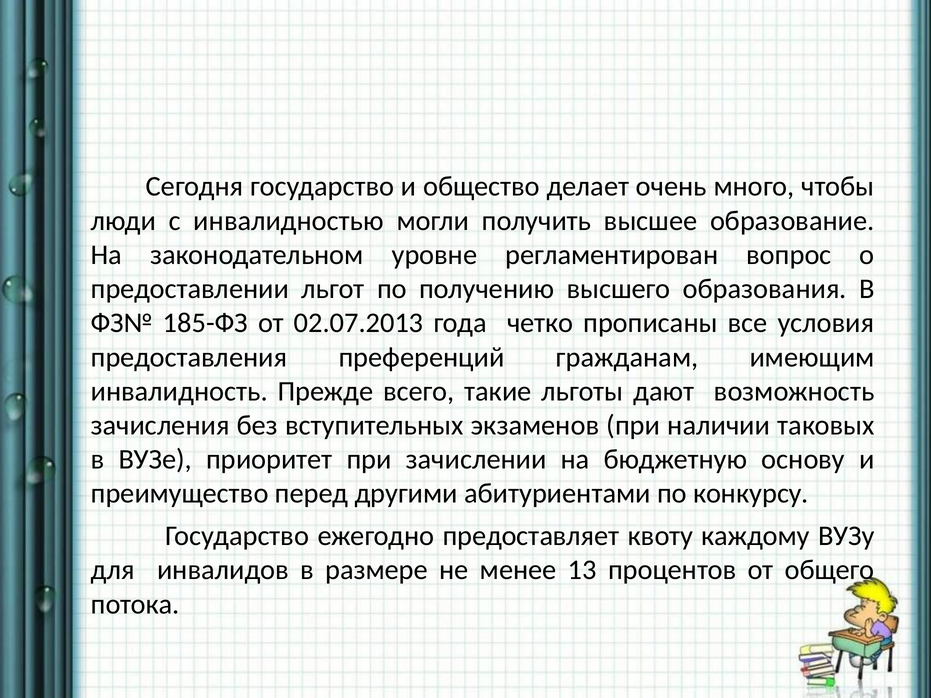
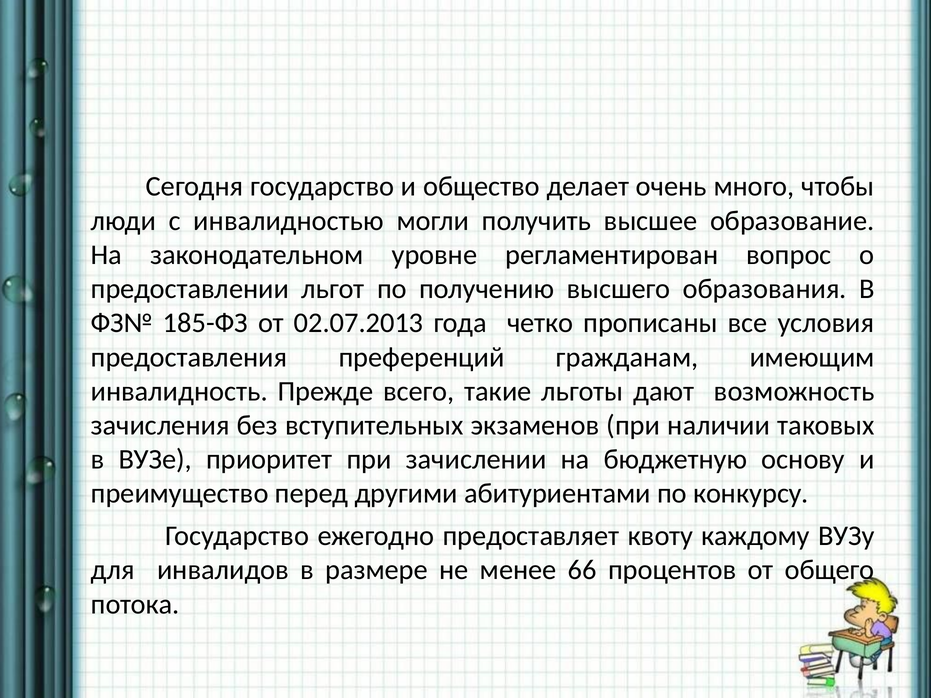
13: 13 -> 66
